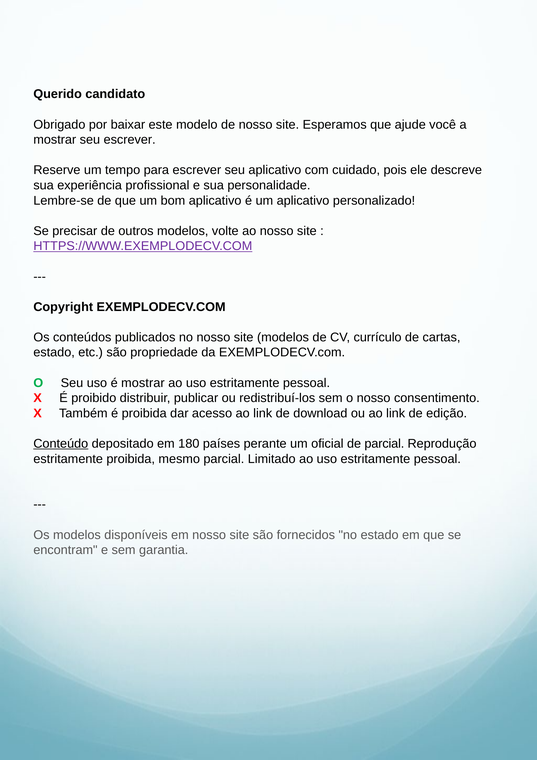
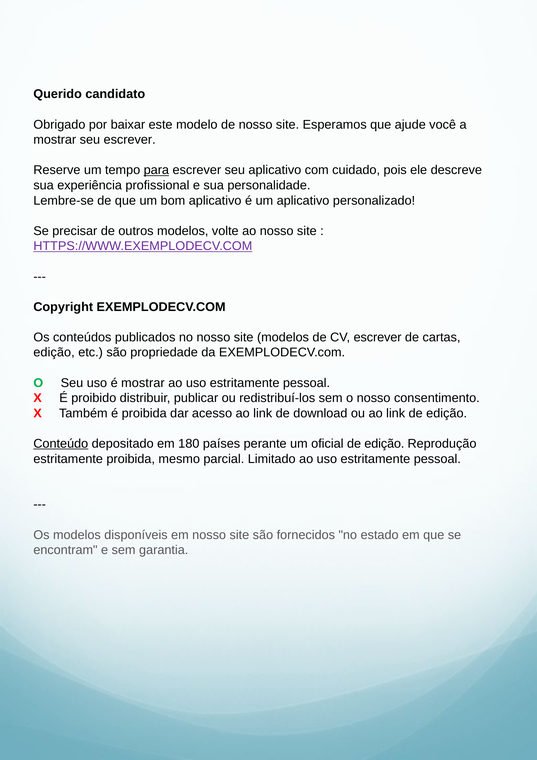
para underline: none -> present
CV currículo: currículo -> escrever
estado at (54, 352): estado -> edição
oficial de parcial: parcial -> edição
